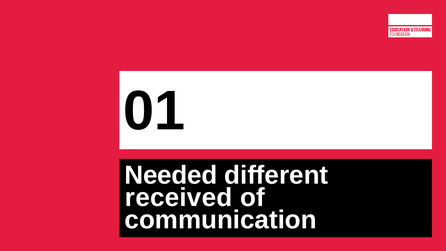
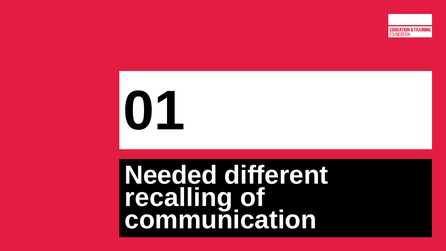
received: received -> recalling
